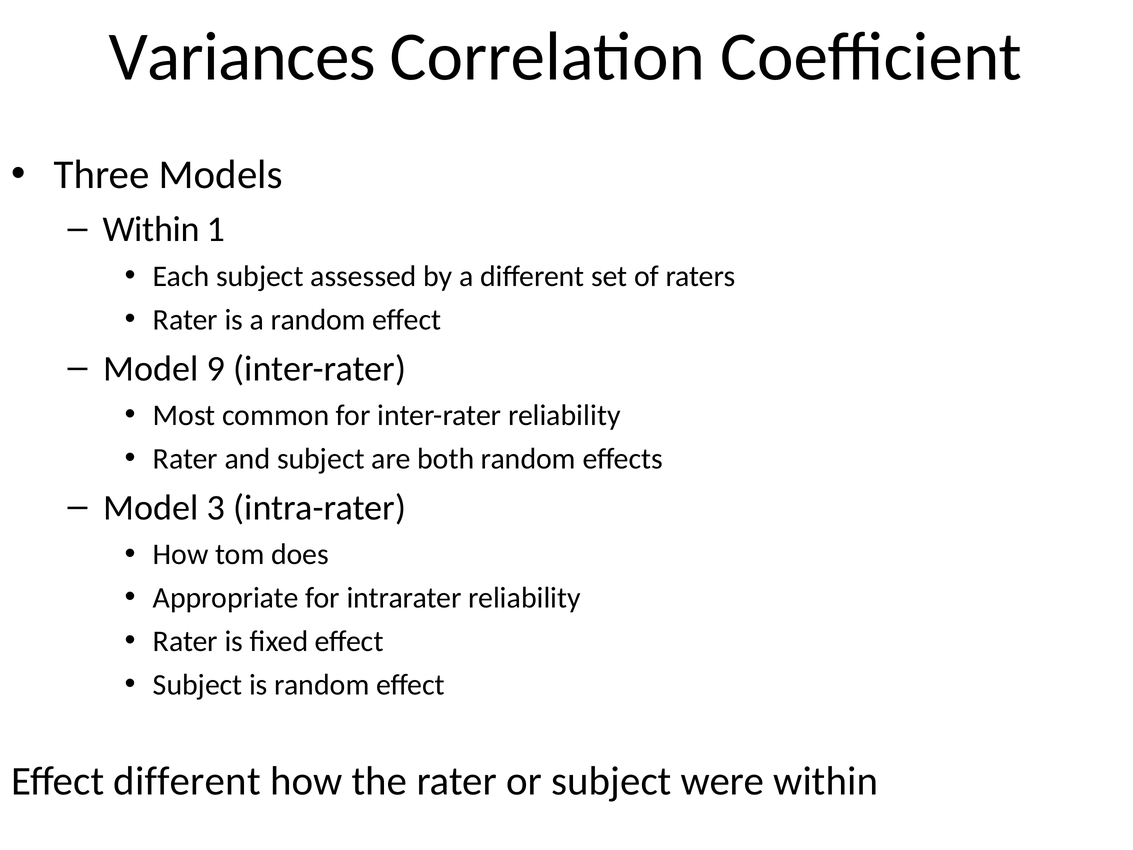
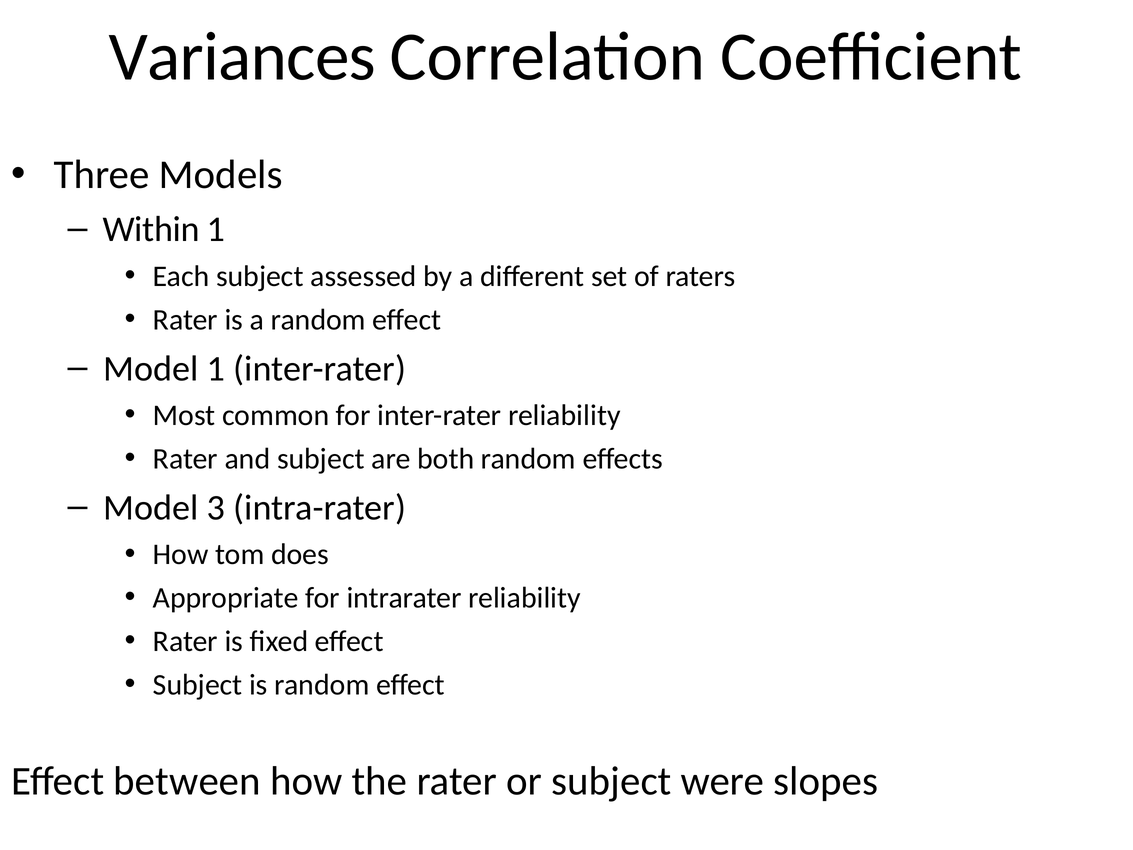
Model 9: 9 -> 1
Effect different: different -> between
were within: within -> slopes
